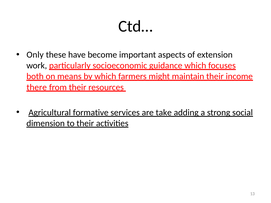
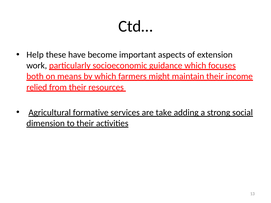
Only: Only -> Help
there: there -> relied
